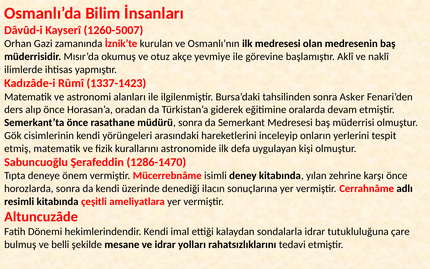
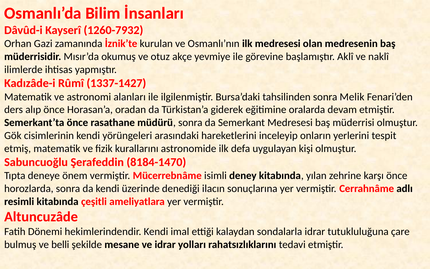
1260-5007: 1260-5007 -> 1260-7932
1337-1423: 1337-1423 -> 1337-1427
Asker: Asker -> Melik
1286-1470: 1286-1470 -> 8184-1470
